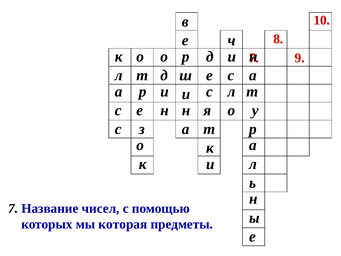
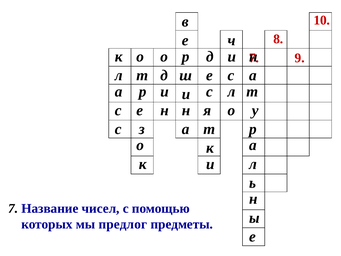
которая: которая -> предлог
